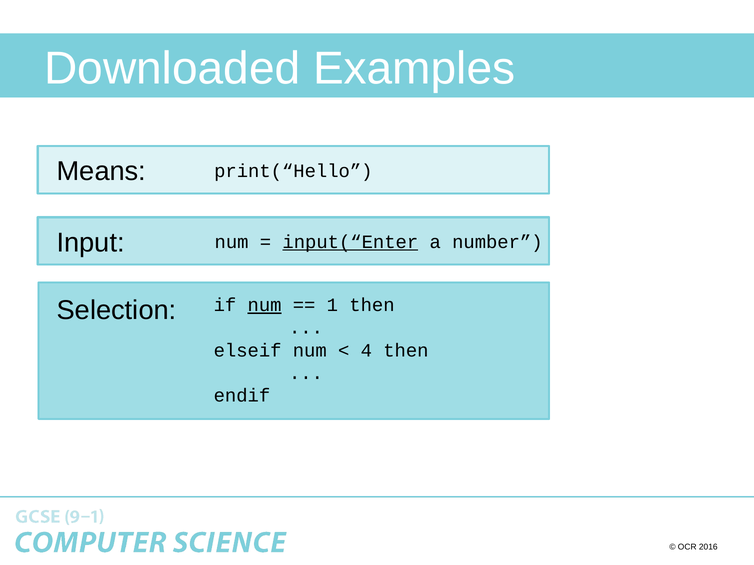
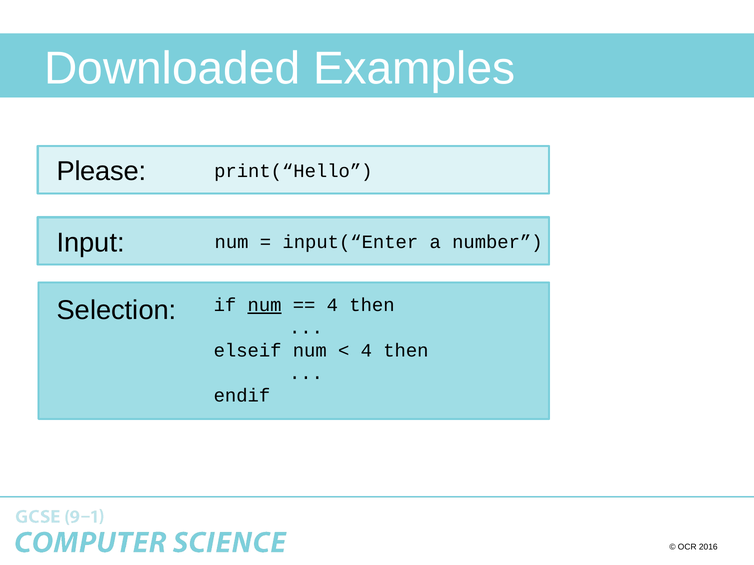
Means: Means -> Please
input(“Enter underline: present -> none
1 at (332, 305): 1 -> 4
